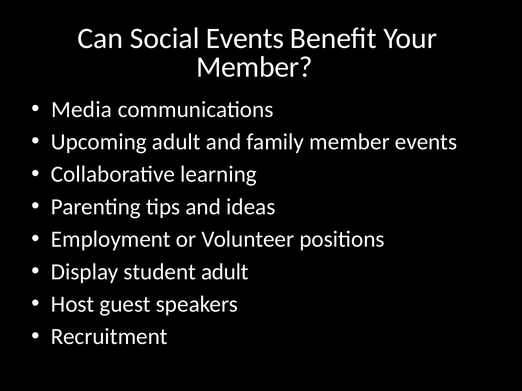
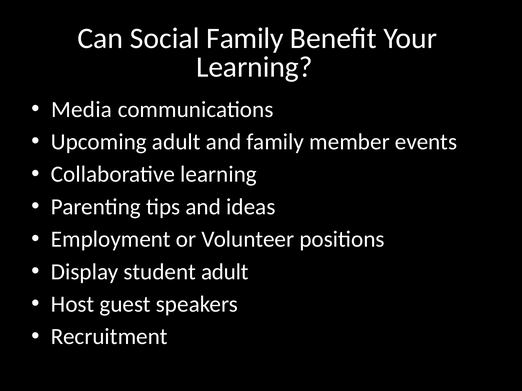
Social Events: Events -> Family
Member at (254, 67): Member -> Learning
